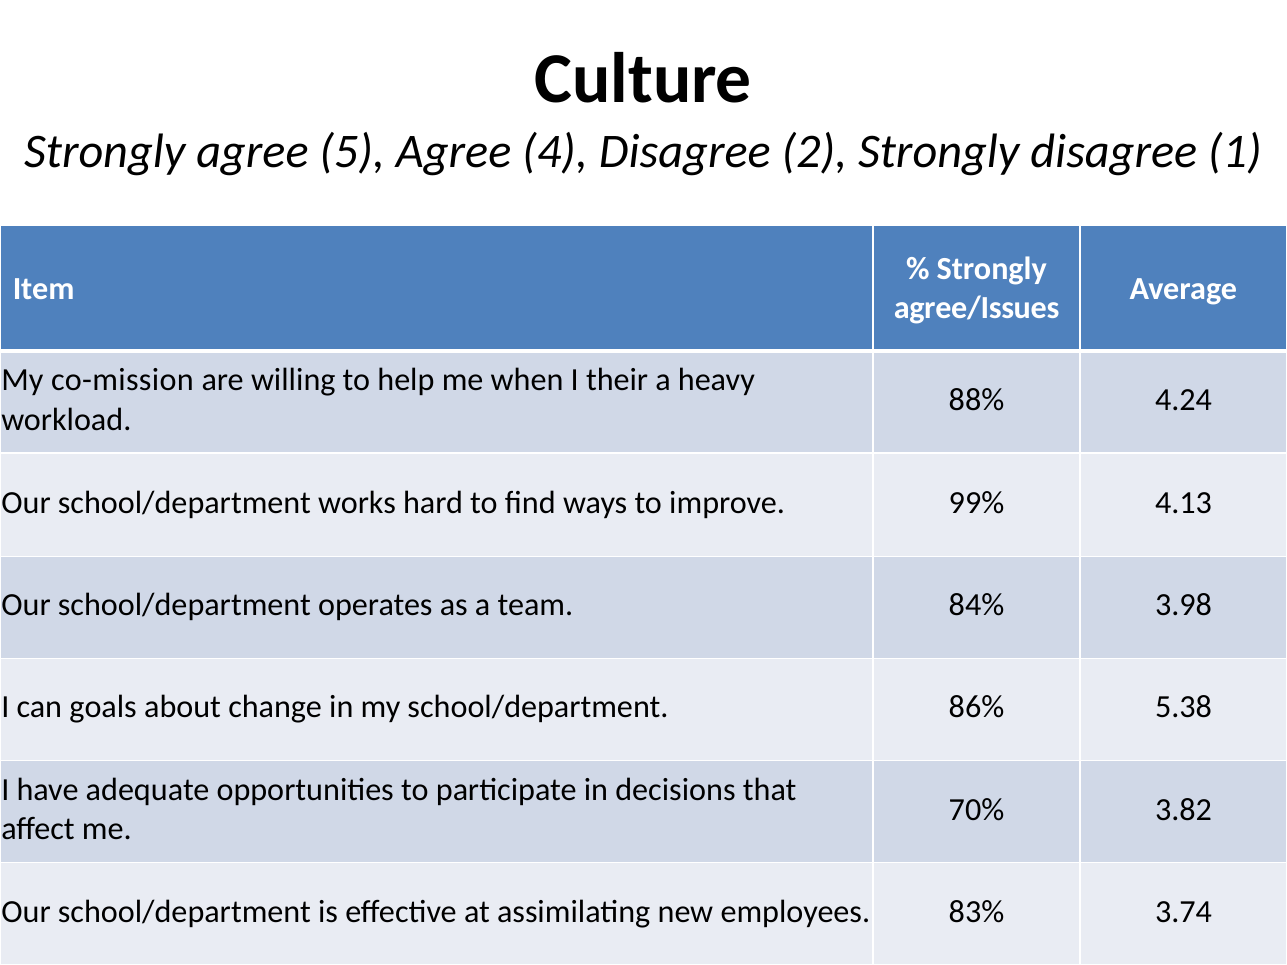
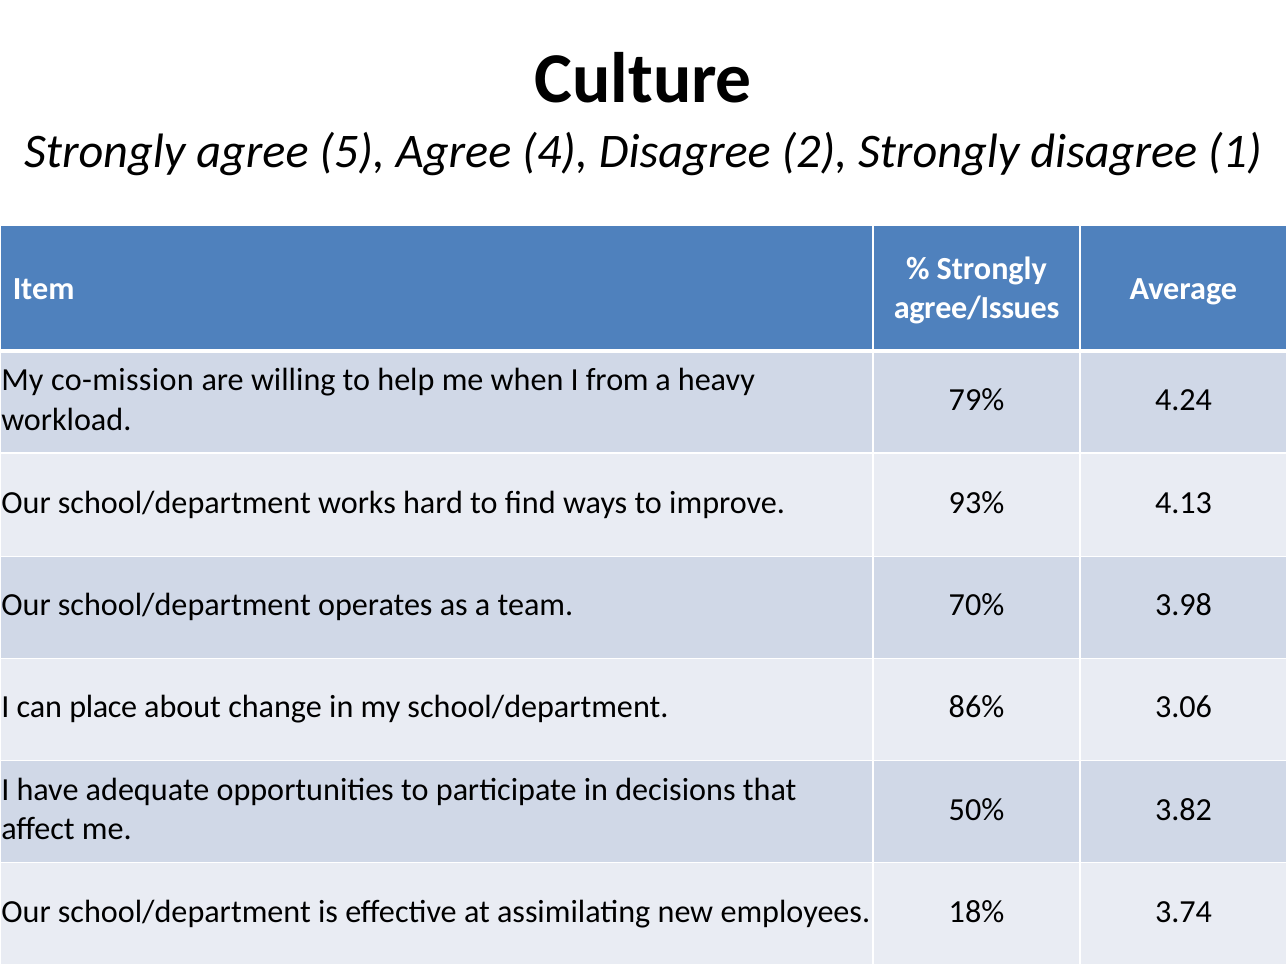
their: their -> from
88%: 88% -> 79%
99%: 99% -> 93%
84%: 84% -> 70%
goals: goals -> place
5.38: 5.38 -> 3.06
70%: 70% -> 50%
83%: 83% -> 18%
